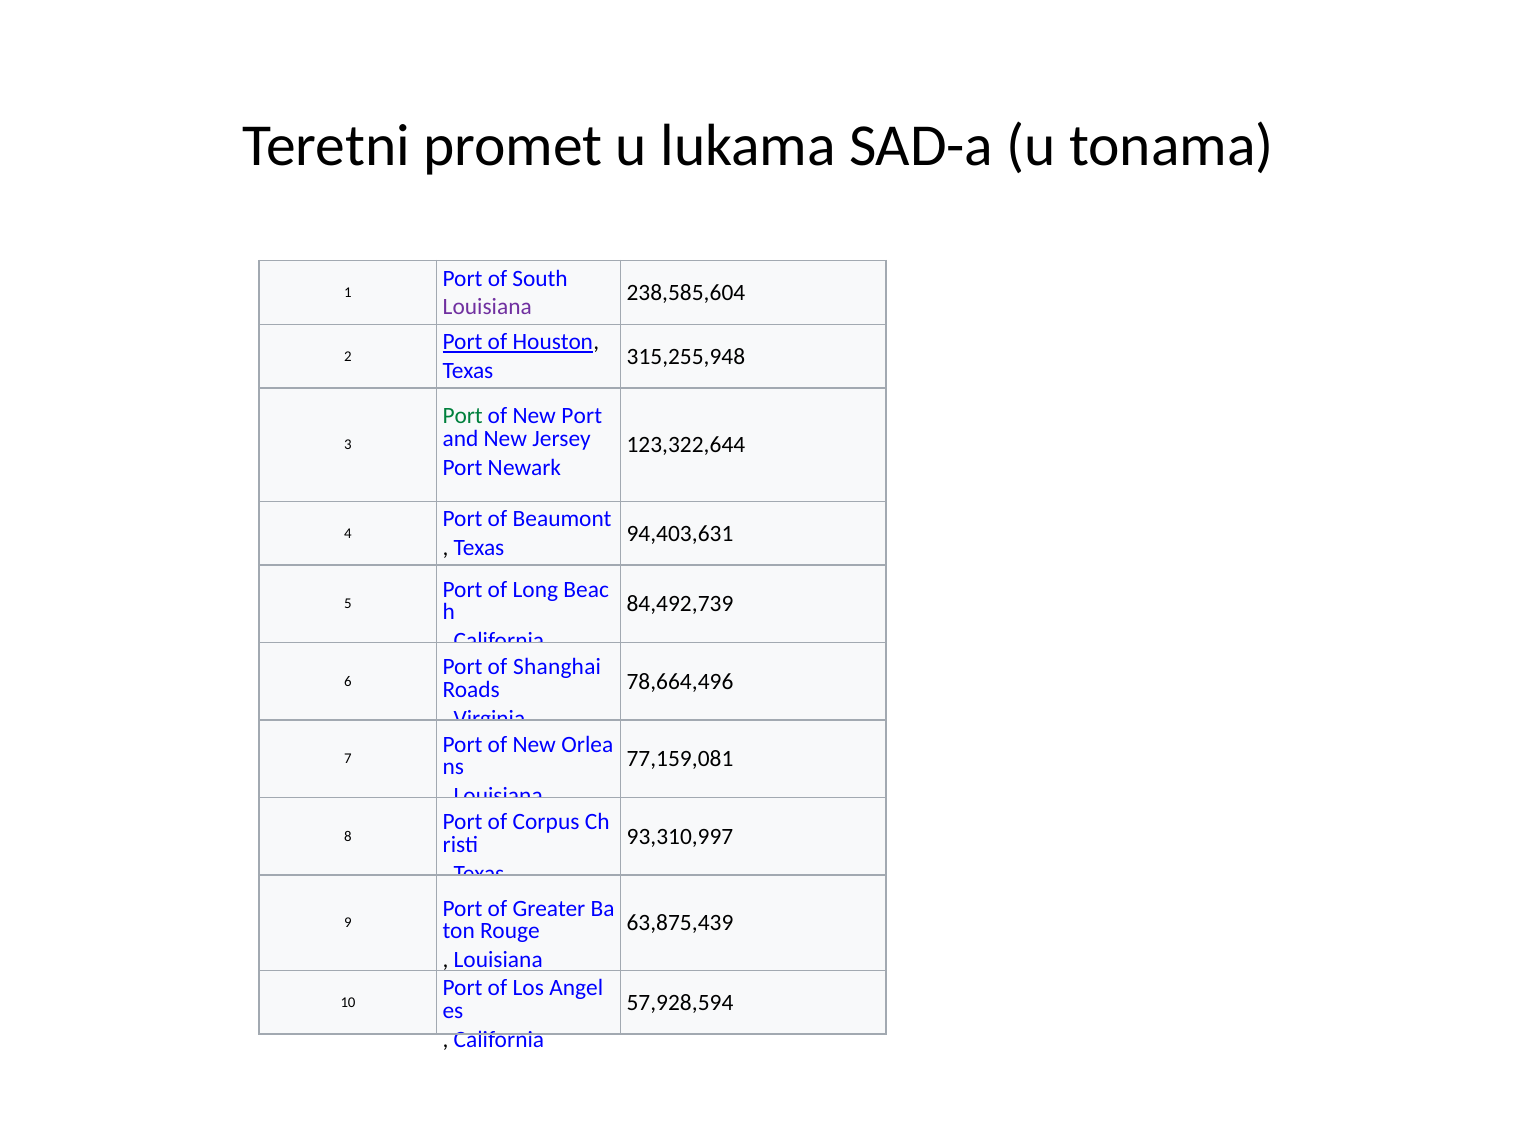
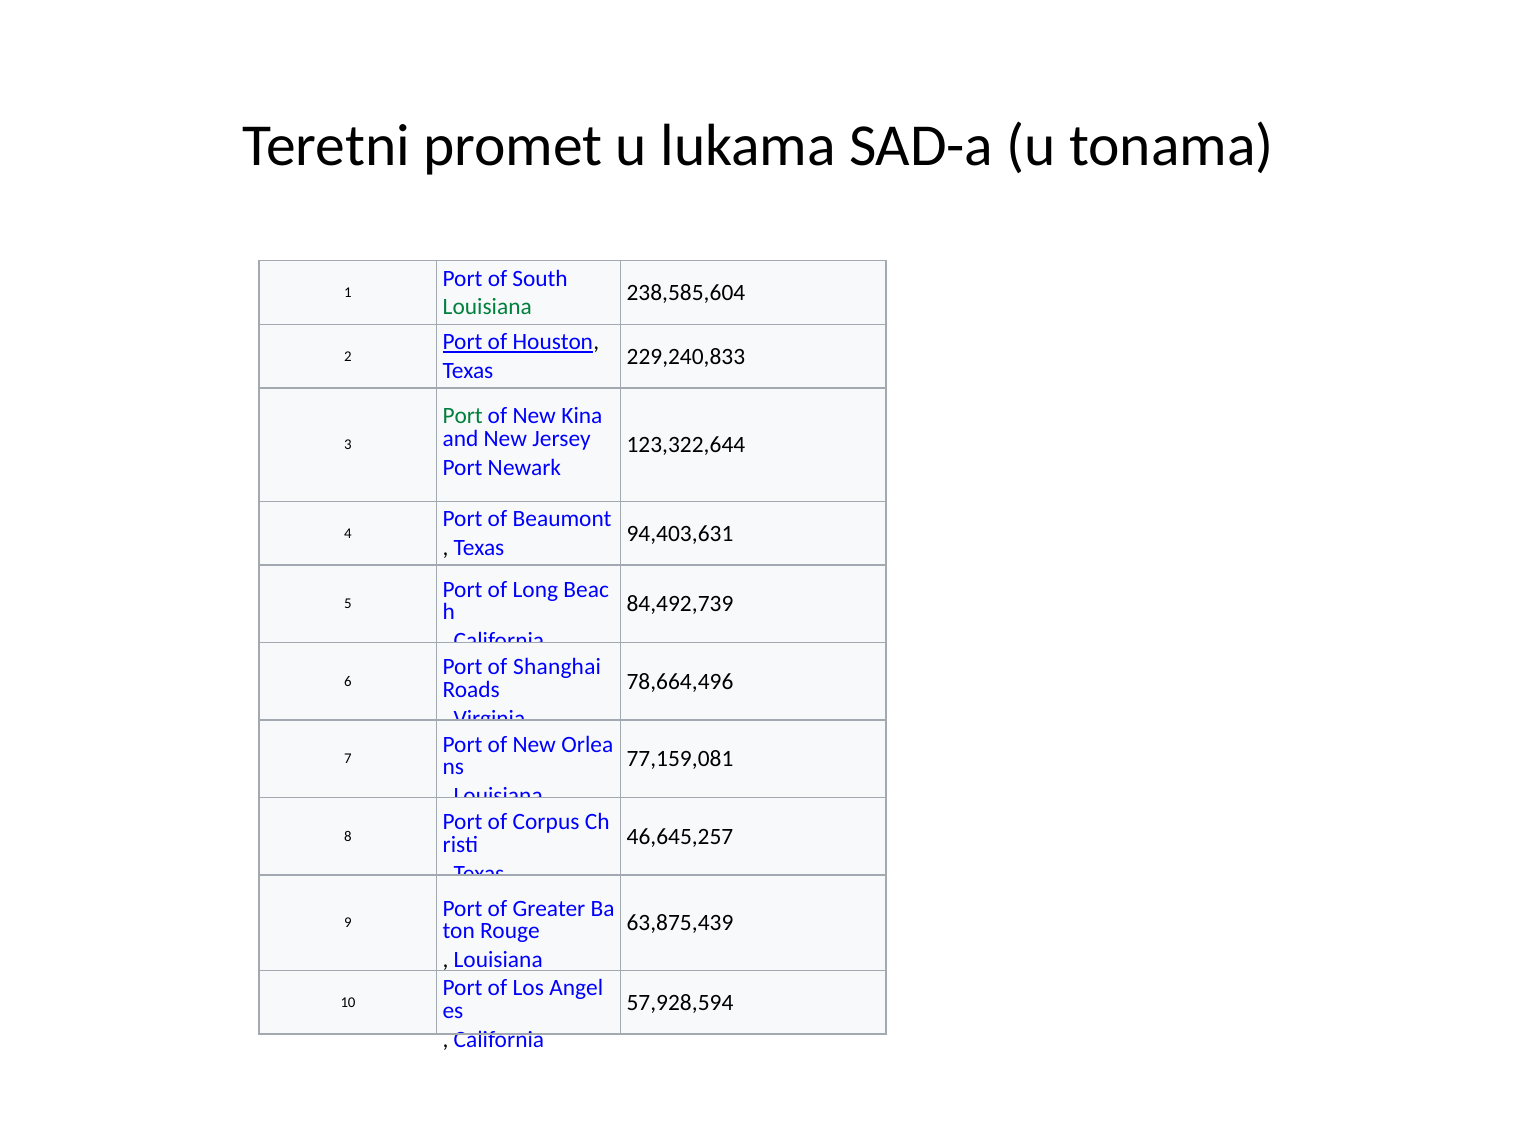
Louisiana at (487, 307) colour: purple -> green
315,255,948: 315,255,948 -> 229,240,833
New Port: Port -> Kina
93,310,997: 93,310,997 -> 46,645,257
